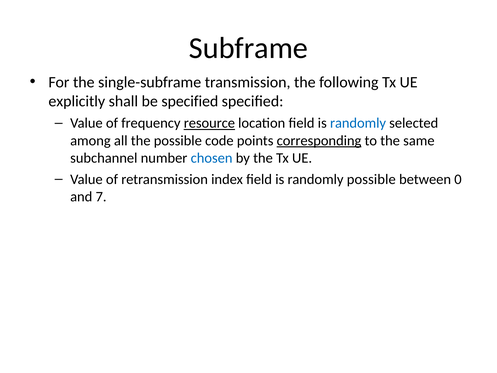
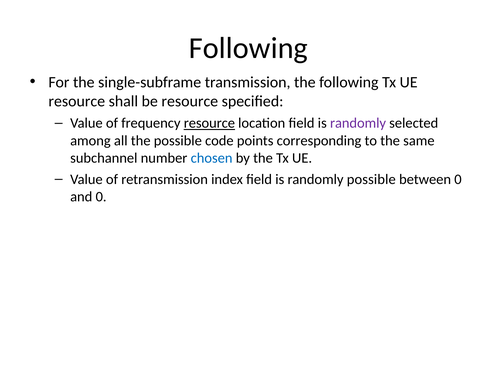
Subframe at (248, 48): Subframe -> Following
explicitly at (77, 101): explicitly -> resource
be specified: specified -> resource
randomly at (358, 123) colour: blue -> purple
corresponding underline: present -> none
and 7: 7 -> 0
